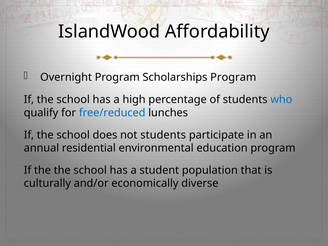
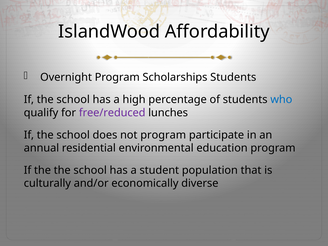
Scholarships Program: Program -> Students
free/reduced colour: blue -> purple
not students: students -> program
